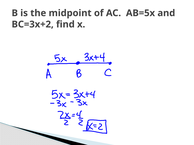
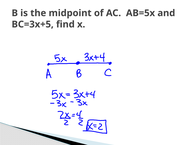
BC=3x+2: BC=3x+2 -> BC=3x+5
